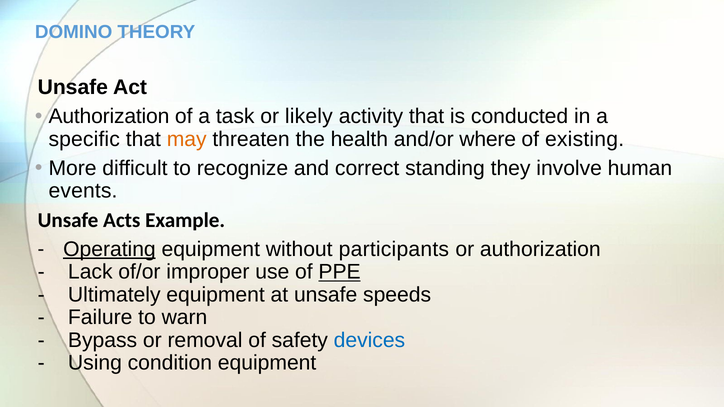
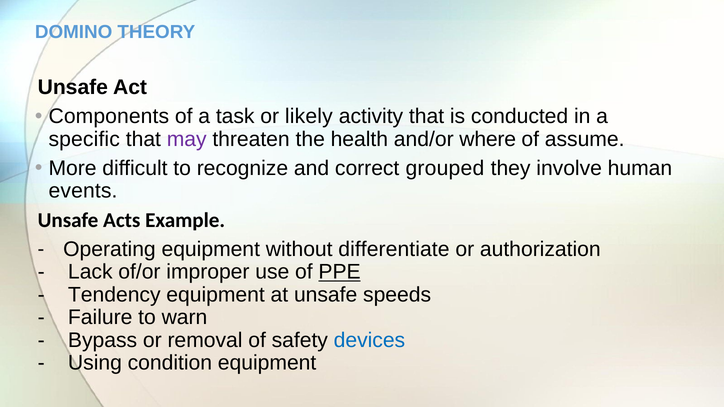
Authorization at (109, 117): Authorization -> Components
may colour: orange -> purple
existing: existing -> assume
standing: standing -> grouped
Operating underline: present -> none
participants: participants -> differentiate
Ultimately: Ultimately -> Tendency
